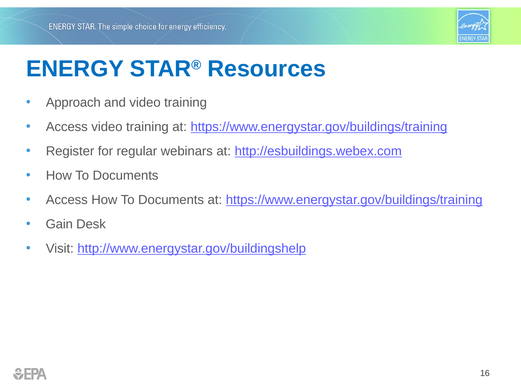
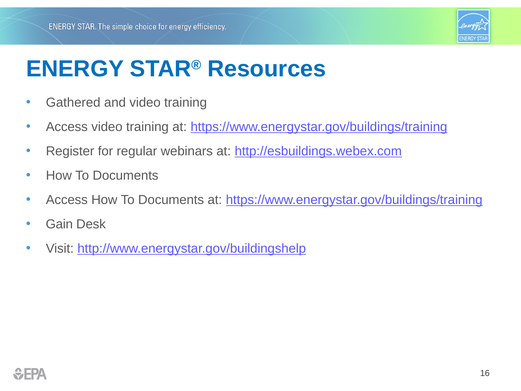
Approach: Approach -> Gathered
